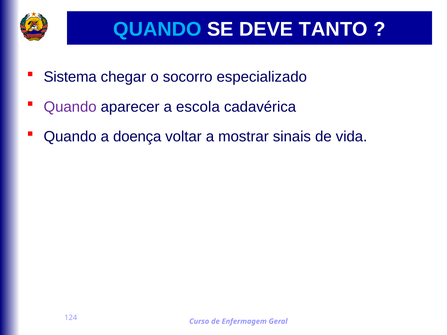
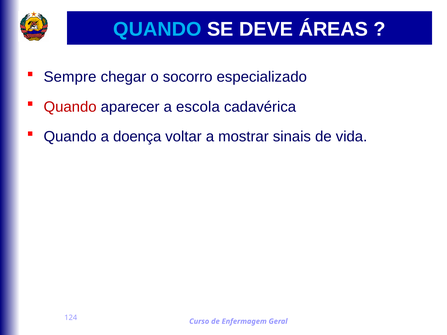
TANTO: TANTO -> ÁREAS
Sistema: Sistema -> Sempre
Quando at (70, 107) colour: purple -> red
